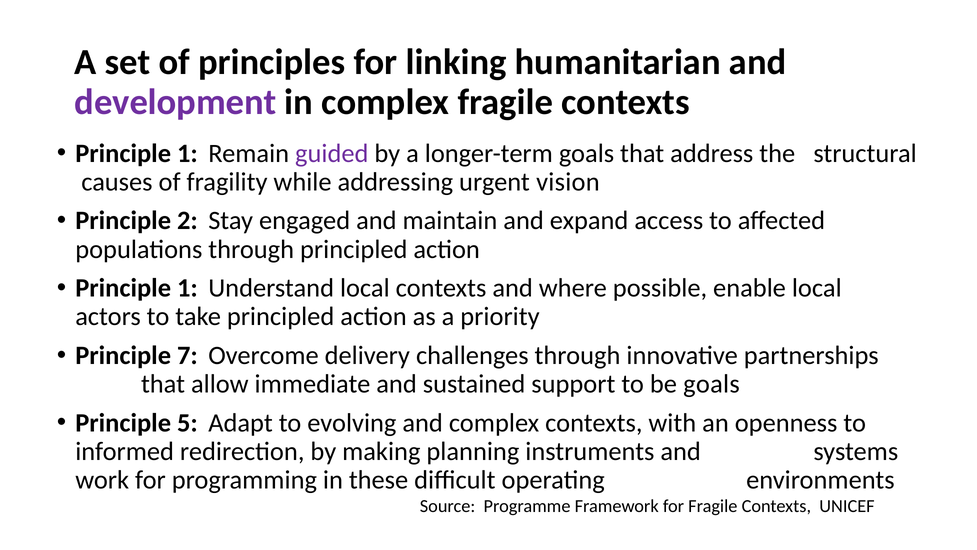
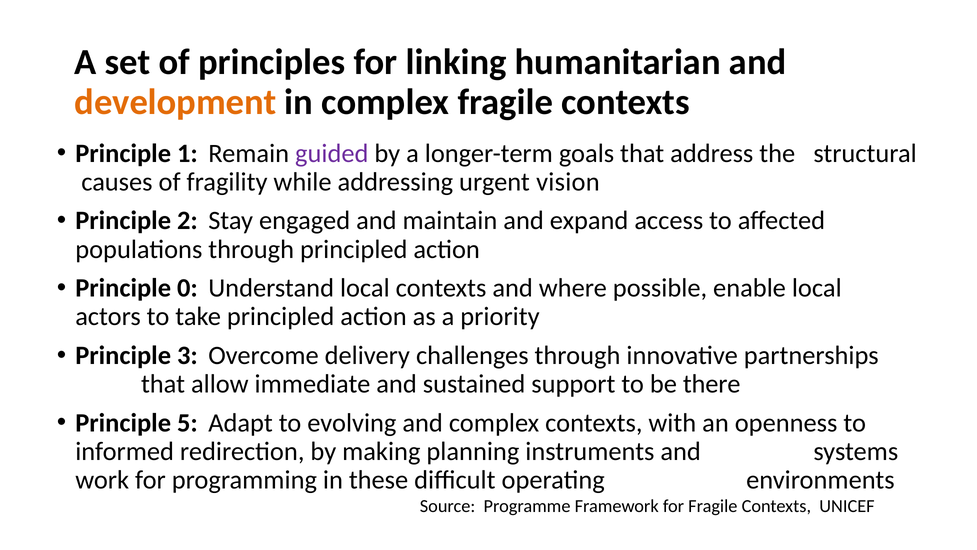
development colour: purple -> orange
1 at (187, 288): 1 -> 0
7: 7 -> 3
be goals: goals -> there
